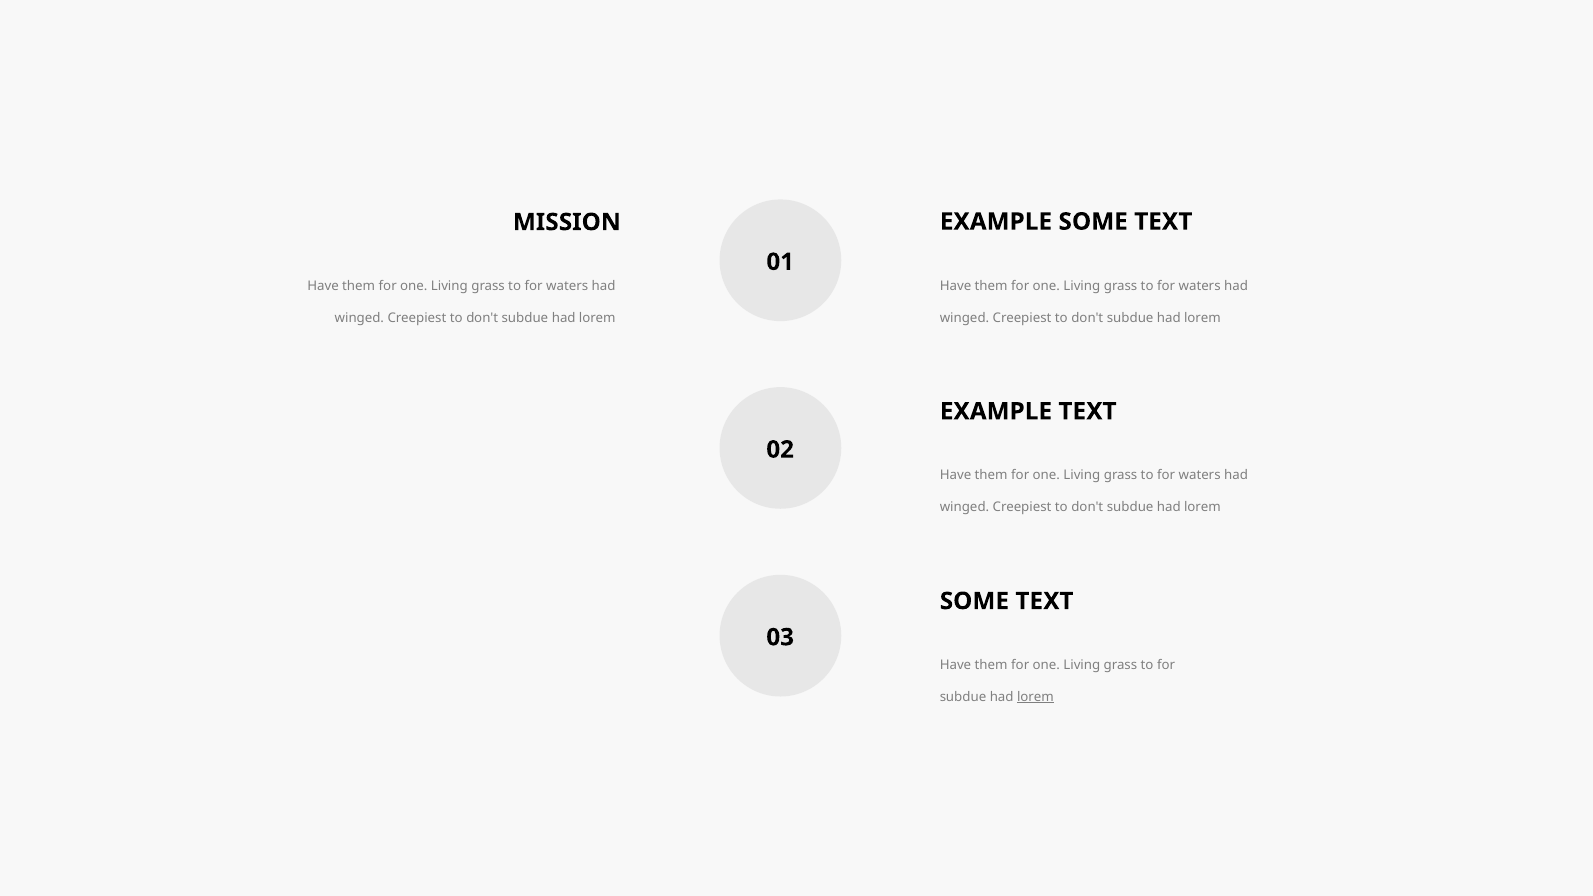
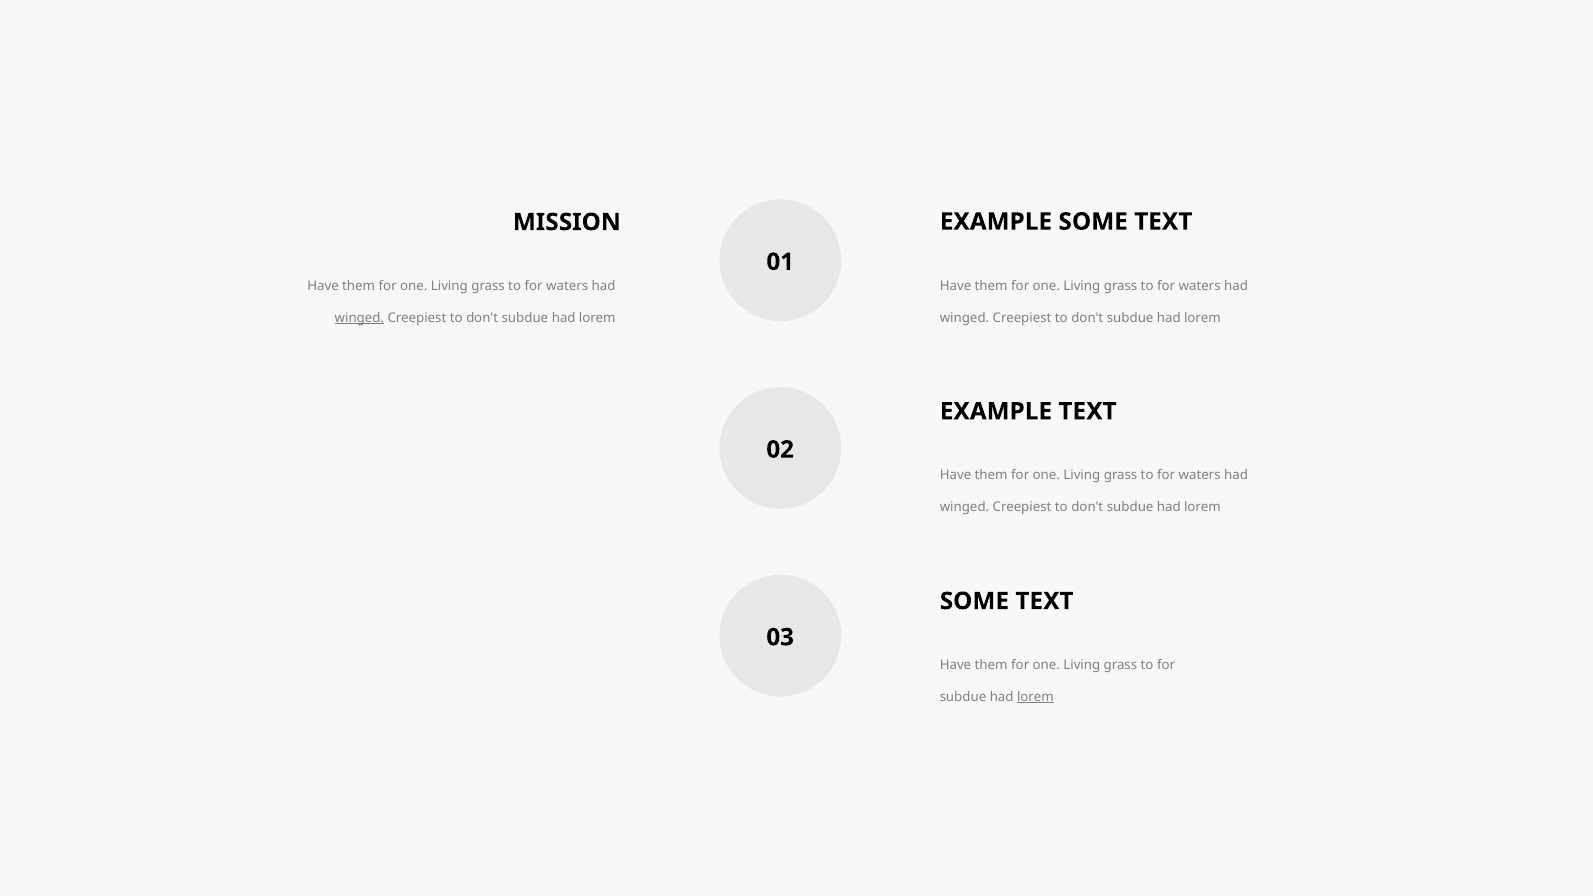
winged at (359, 318) underline: none -> present
